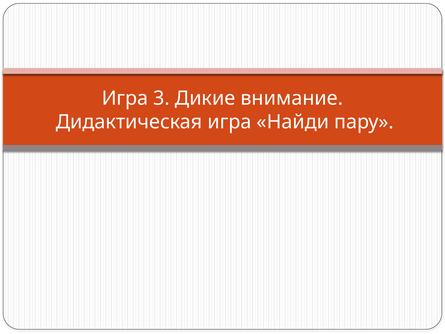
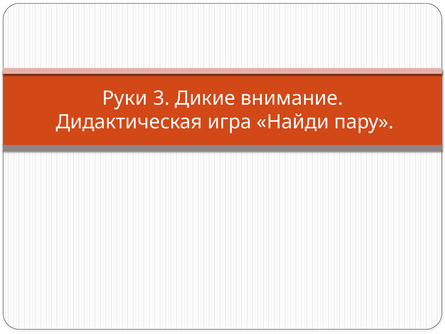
Игра at (125, 98): Игра -> Руки
